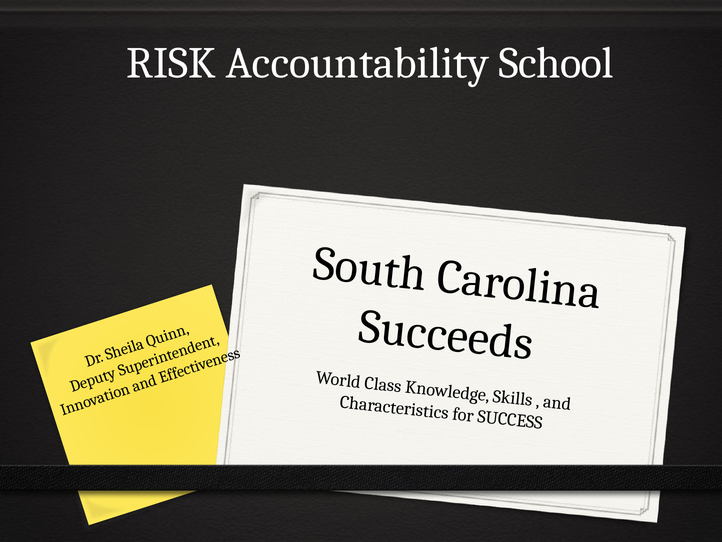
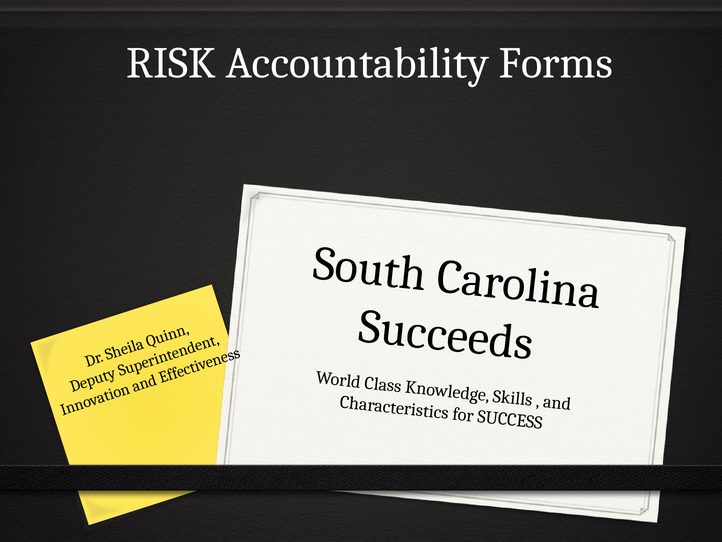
School: School -> Forms
